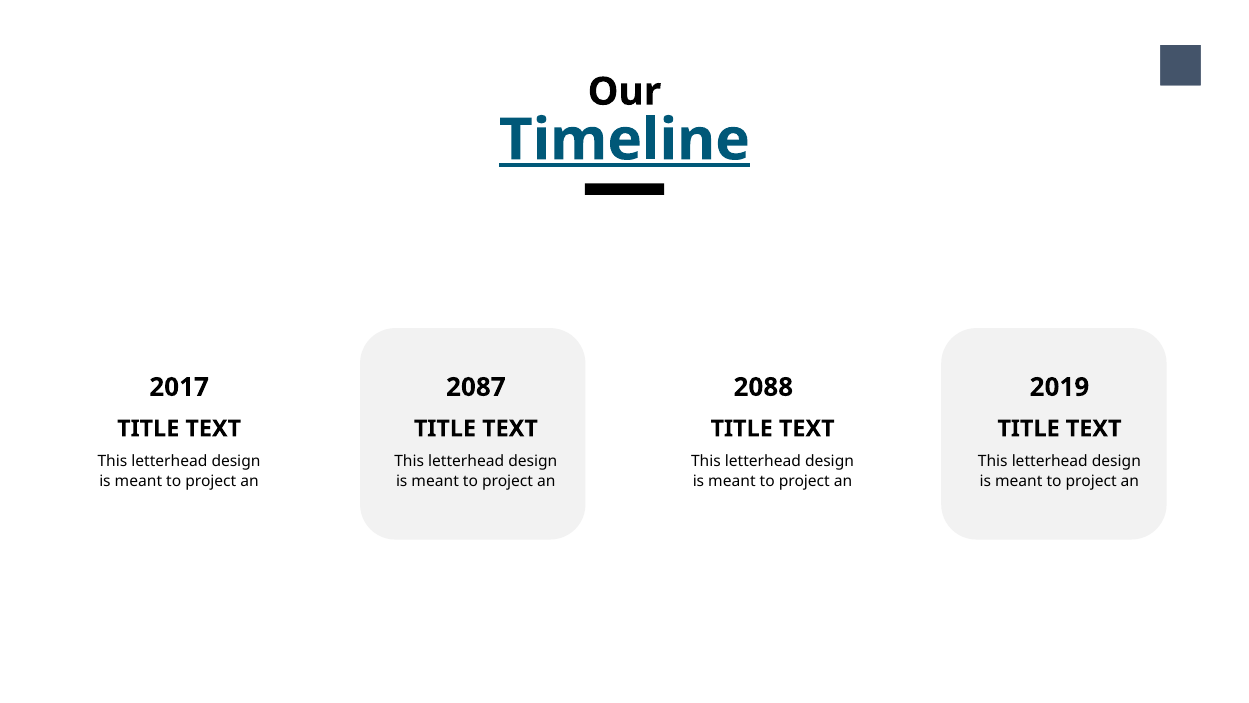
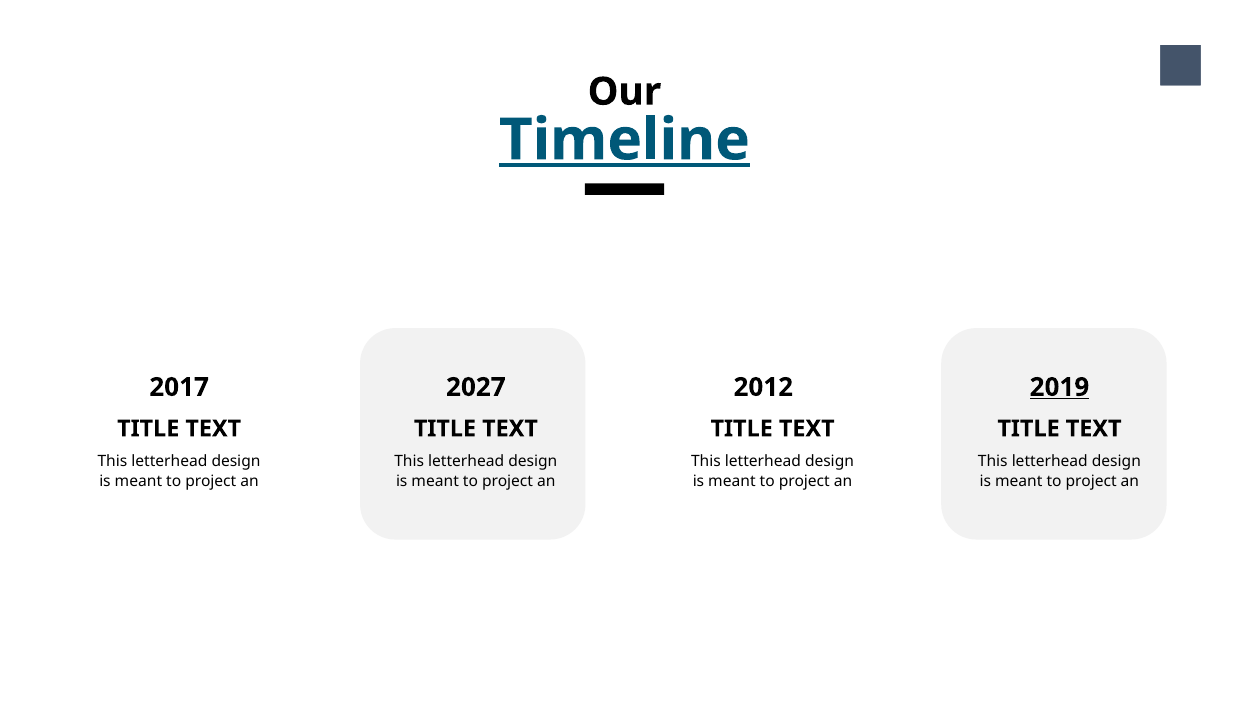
2087: 2087 -> 2027
2088: 2088 -> 2012
2019 underline: none -> present
